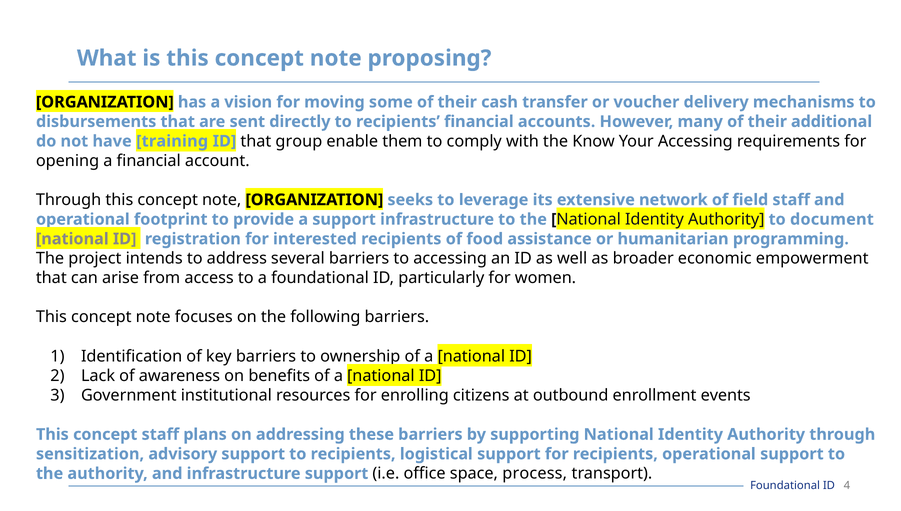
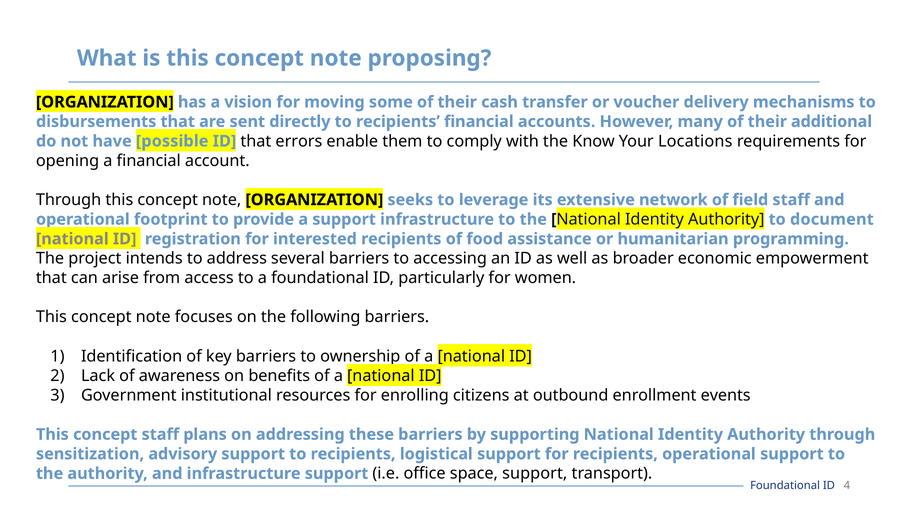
training: training -> possible
group: group -> errors
Your Accessing: Accessing -> Locations
space process: process -> support
